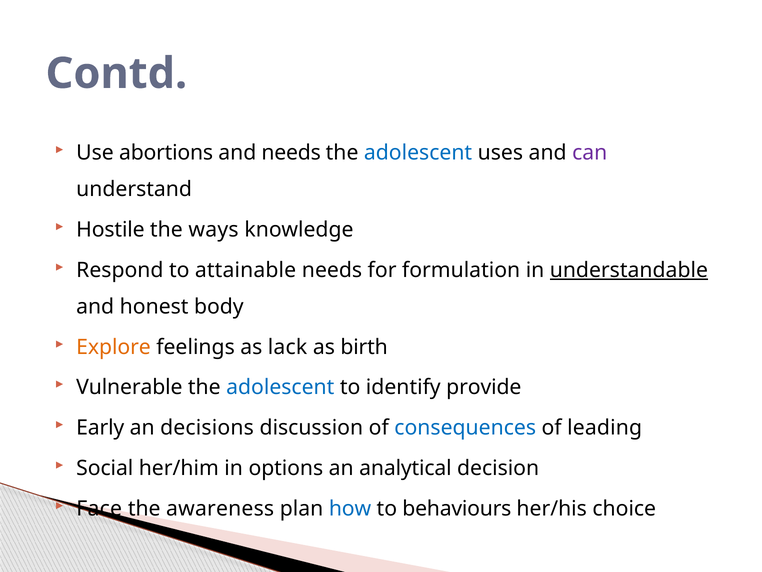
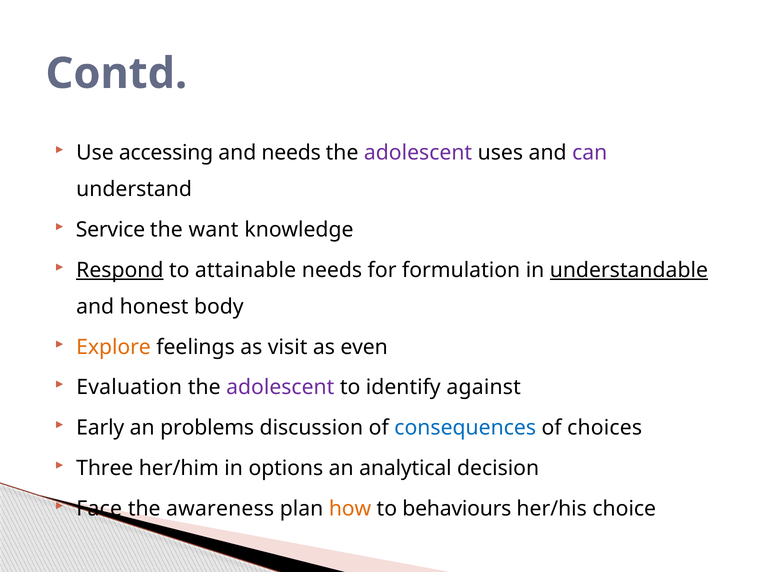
abortions: abortions -> accessing
adolescent at (418, 153) colour: blue -> purple
Hostile: Hostile -> Service
ways: ways -> want
Respond underline: none -> present
lack: lack -> visit
birth: birth -> even
Vulnerable: Vulnerable -> Evaluation
adolescent at (280, 387) colour: blue -> purple
provide: provide -> against
decisions: decisions -> problems
leading: leading -> choices
Social: Social -> Three
how colour: blue -> orange
